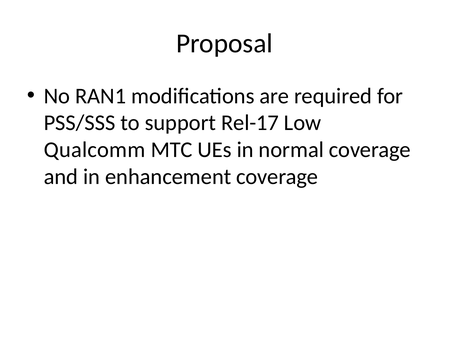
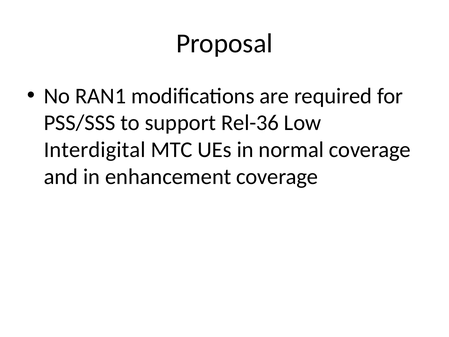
Rel-17: Rel-17 -> Rel-36
Qualcomm: Qualcomm -> Interdigital
